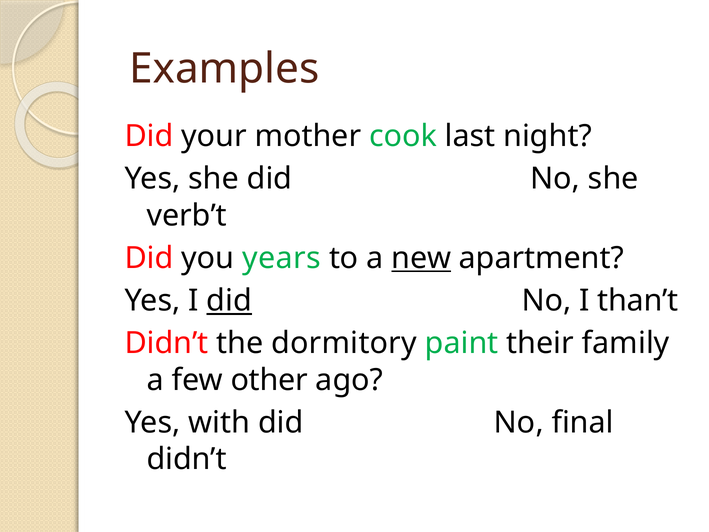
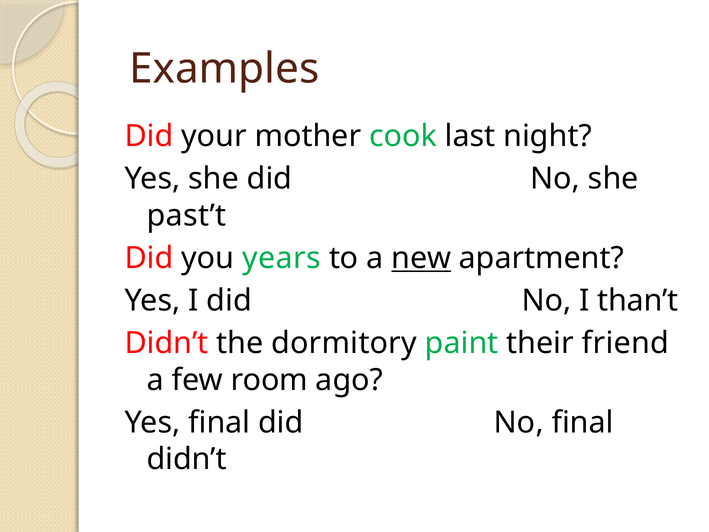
verb’t: verb’t -> past’t
did at (229, 301) underline: present -> none
family: family -> friend
other: other -> room
Yes with: with -> final
